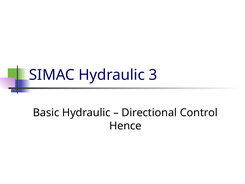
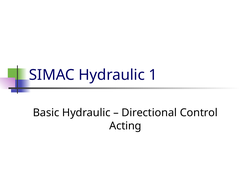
3: 3 -> 1
Hence: Hence -> Acting
